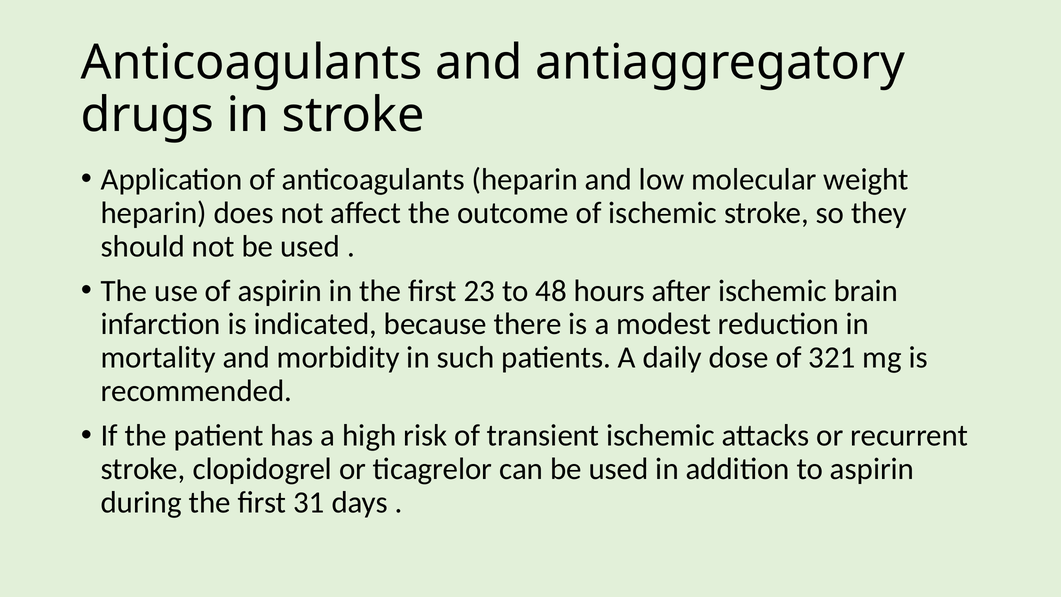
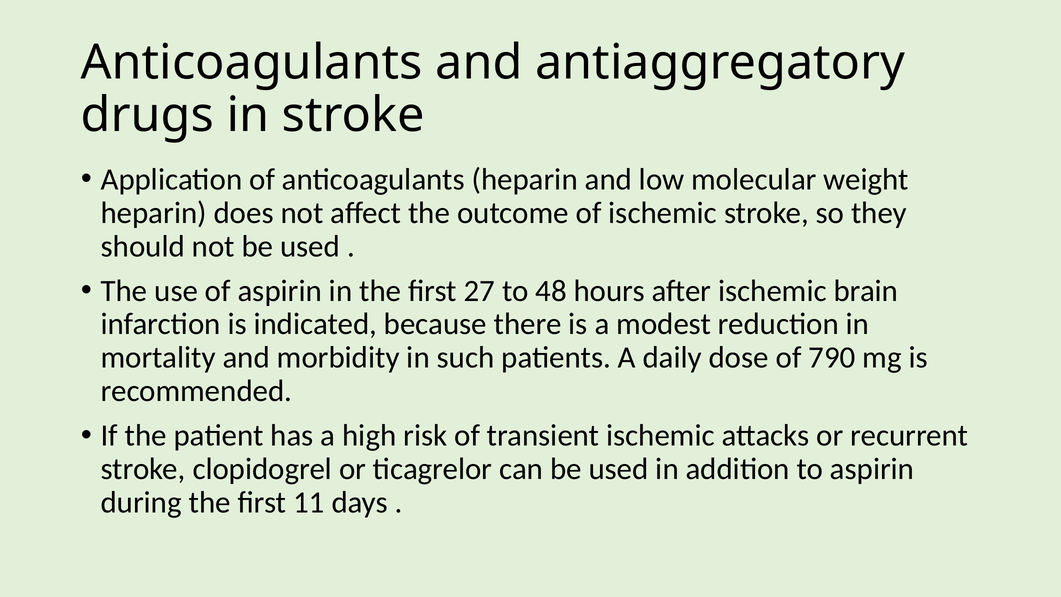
23: 23 -> 27
321: 321 -> 790
31: 31 -> 11
